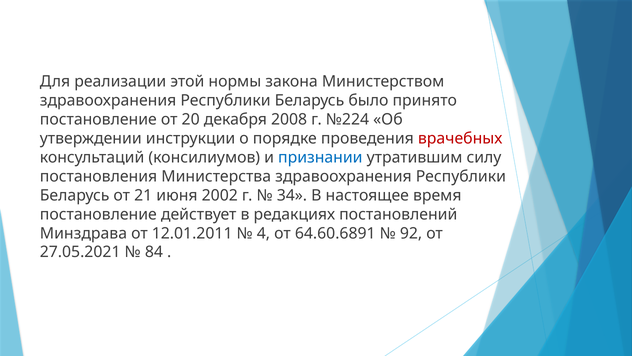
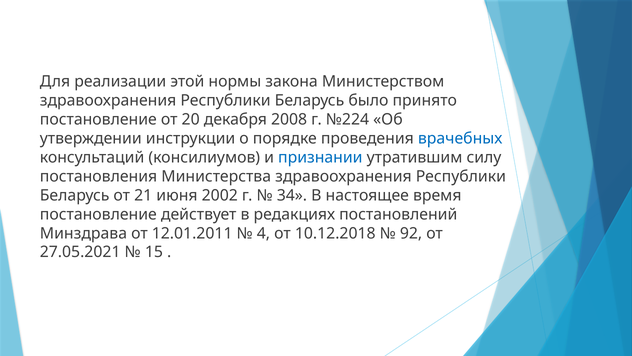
врачебных colour: red -> blue
64.60.6891: 64.60.6891 -> 10.12.2018
84: 84 -> 15
